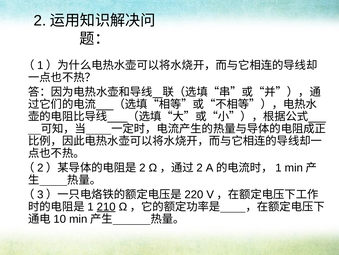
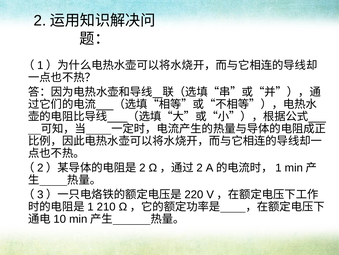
210 underline: present -> none
